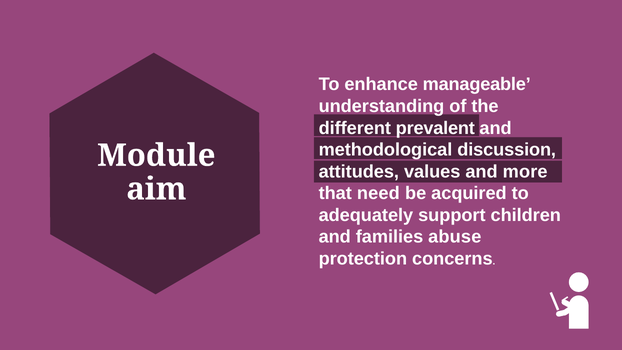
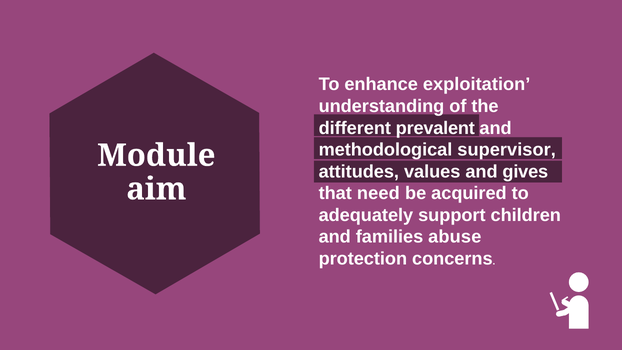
manageable: manageable -> exploitation
discussion: discussion -> supervisor
more: more -> gives
